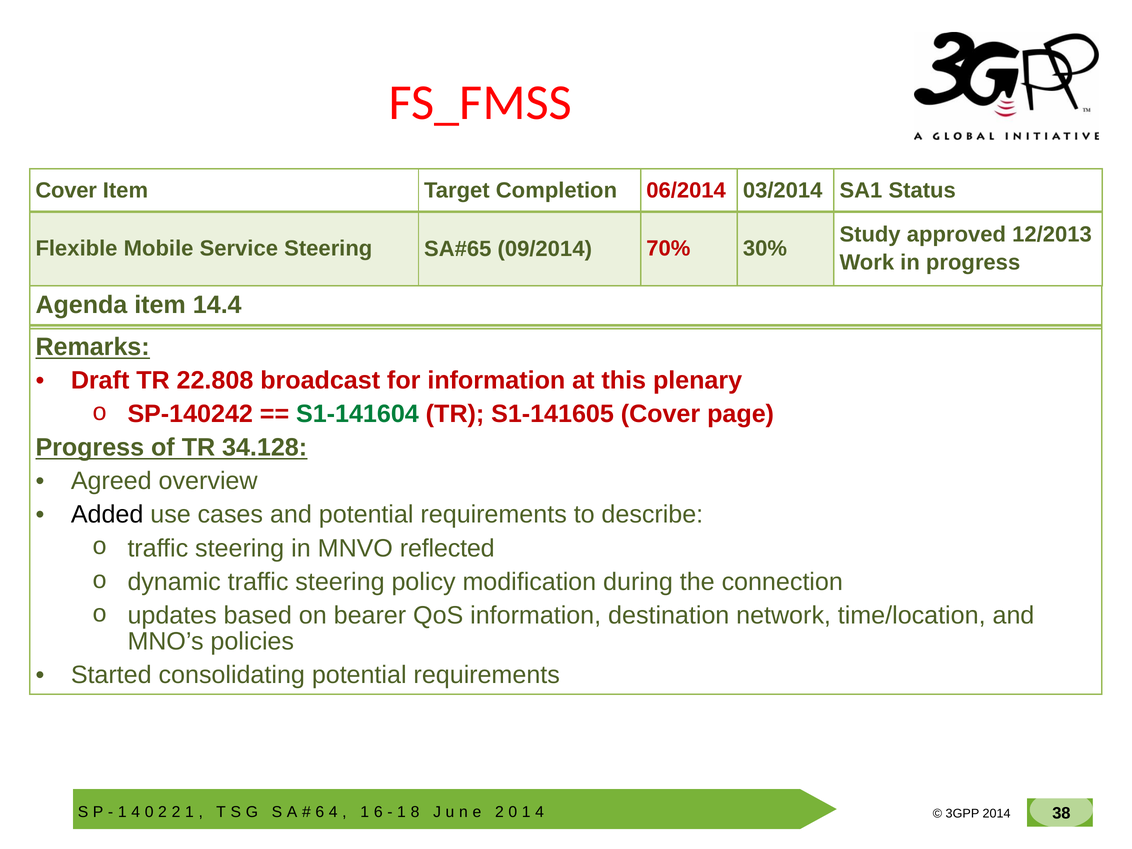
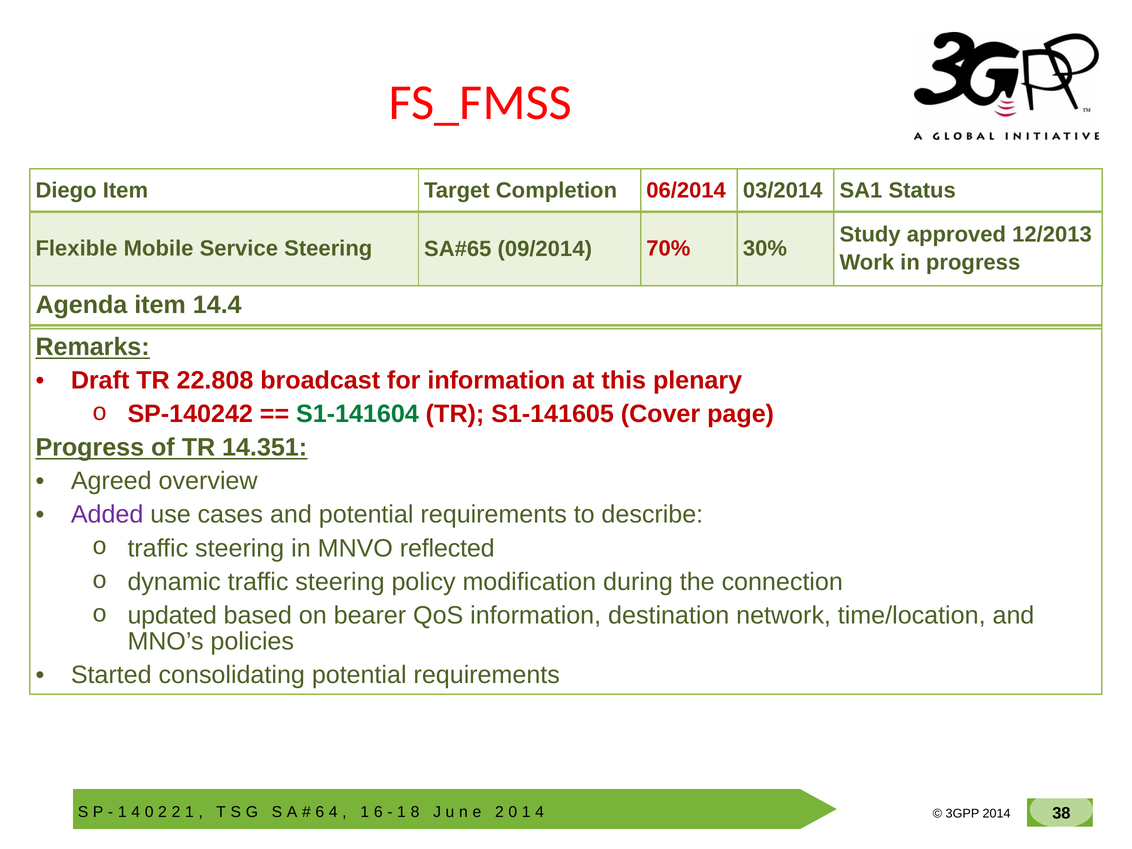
Cover at (66, 191): Cover -> Diego
34.128: 34.128 -> 14.351
Added colour: black -> purple
updates: updates -> updated
